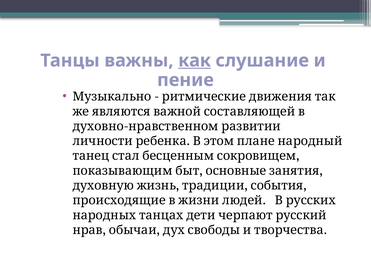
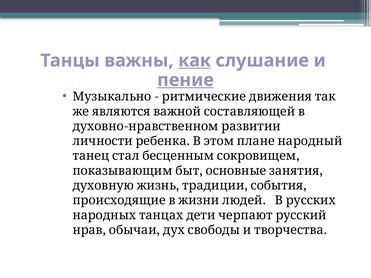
пение underline: none -> present
